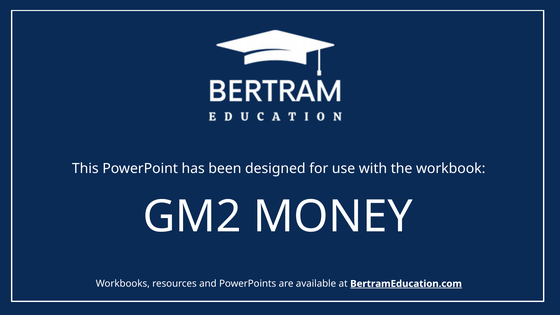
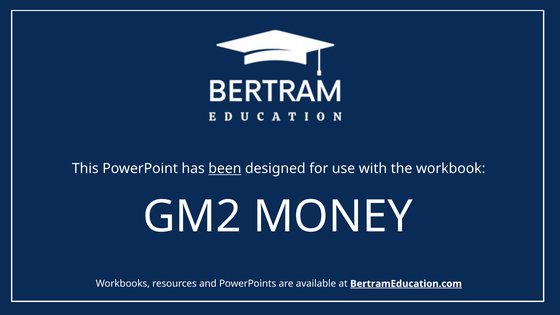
been underline: none -> present
